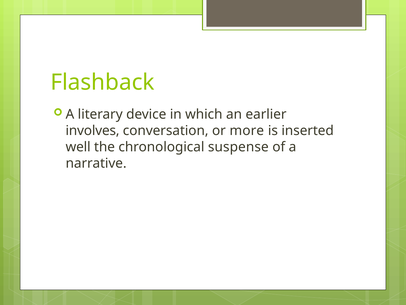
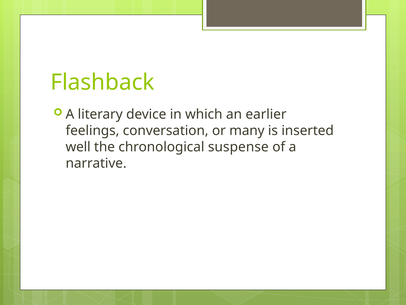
involves: involves -> feelings
more: more -> many
